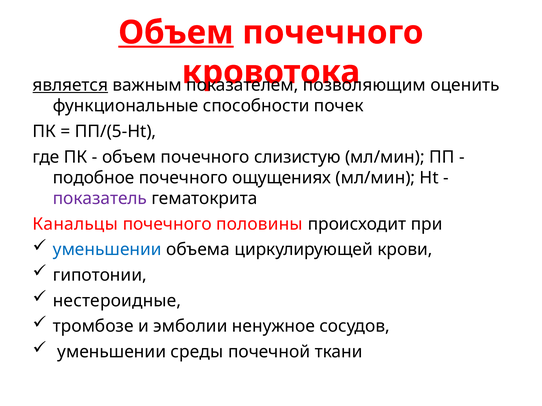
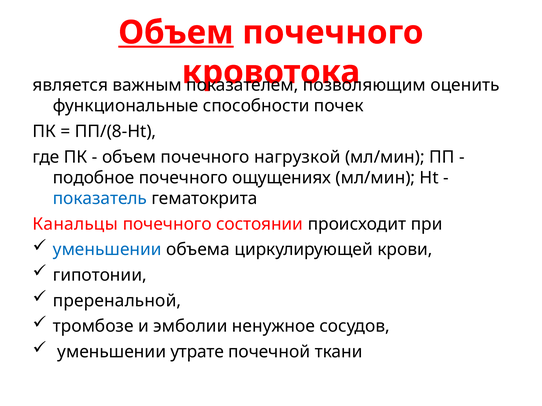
является underline: present -> none
ПП/(5-Ht: ПП/(5-Ht -> ПП/(8-Ht
слизистую: слизистую -> нагрузкой
показатель colour: purple -> blue
половины: половины -> состоянии
нестероидные: нестероидные -> преренальной
среды: среды -> утрате
